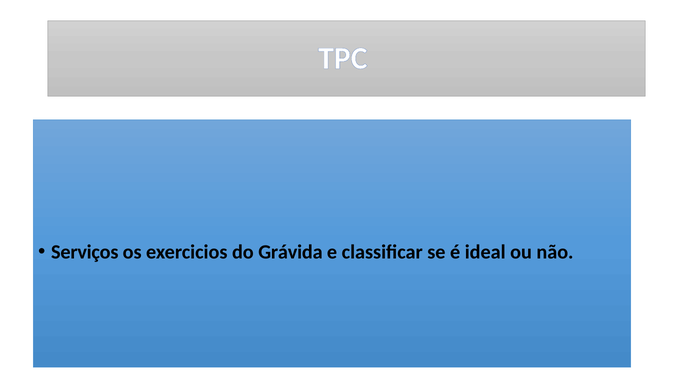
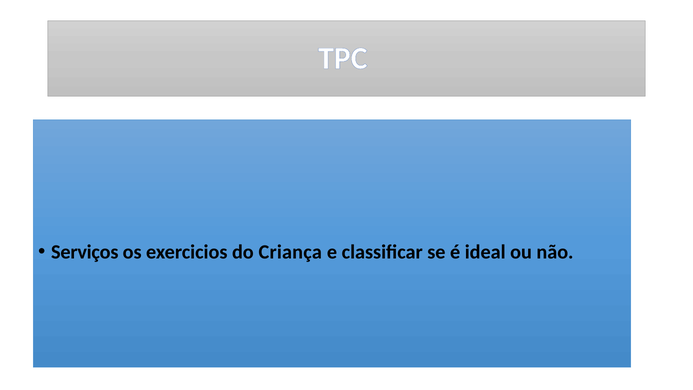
Grávida: Grávida -> Criança
